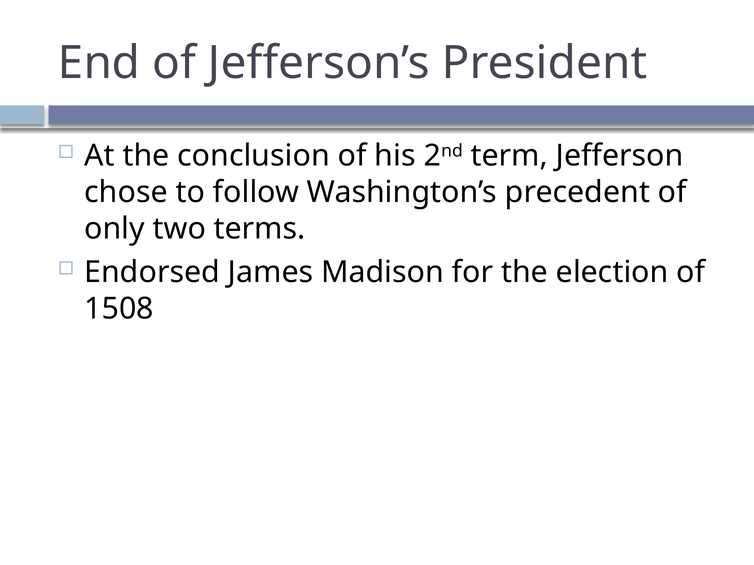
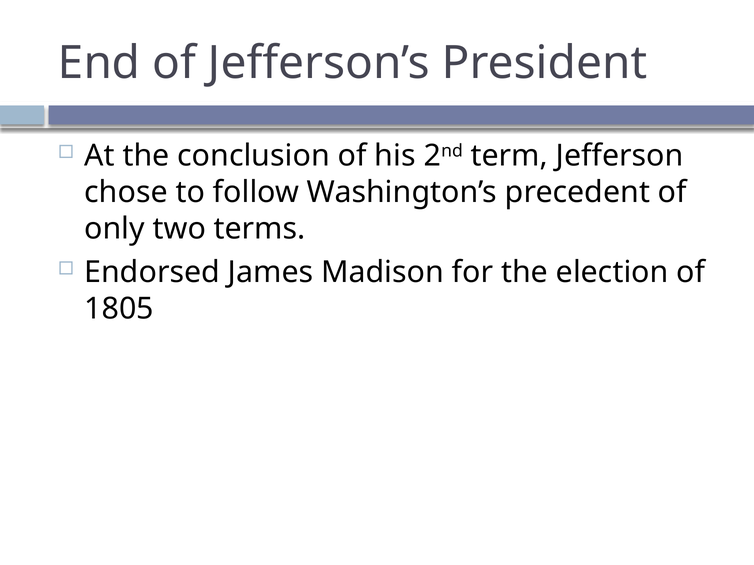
1508: 1508 -> 1805
